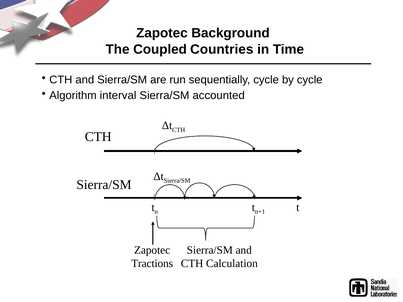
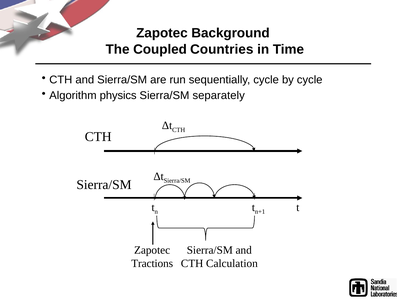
interval: interval -> physics
accounted: accounted -> separately
